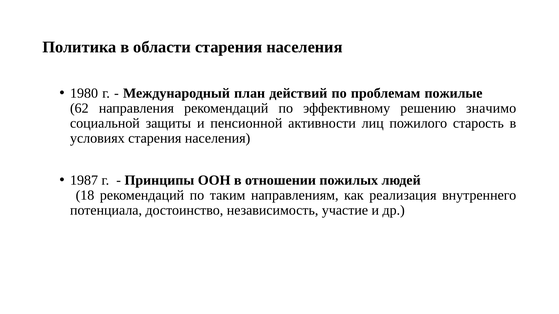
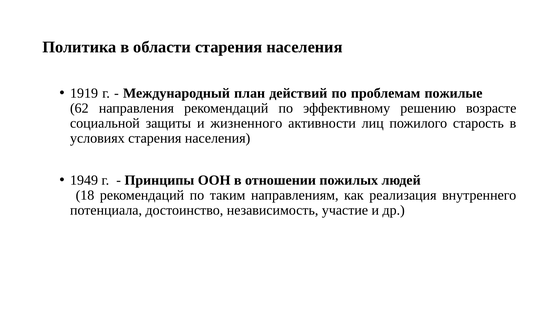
1980: 1980 -> 1919
значимо: значимо -> возрасте
пенсионной: пенсионной -> жизненного
1987: 1987 -> 1949
